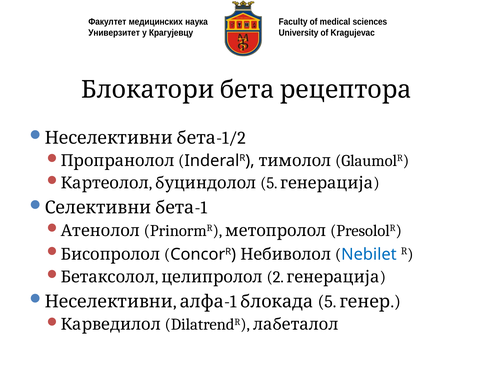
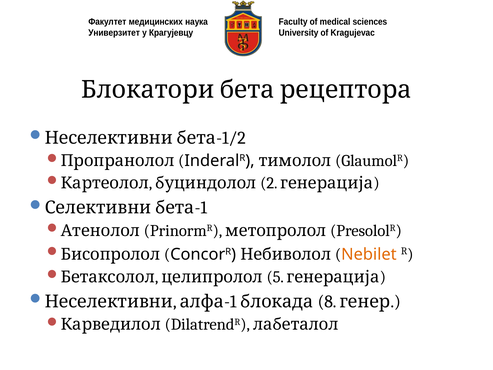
5 at (269, 183): 5 -> 2
Nebilet colour: blue -> orange
2: 2 -> 5
5 at (327, 301): 5 -> 8
